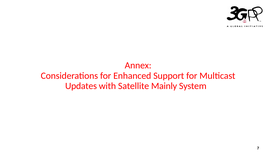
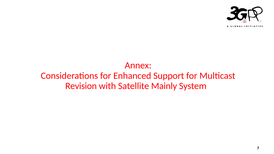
Updates: Updates -> Revision
